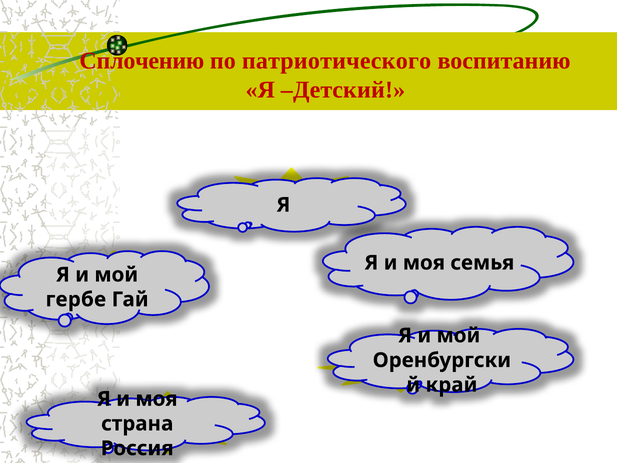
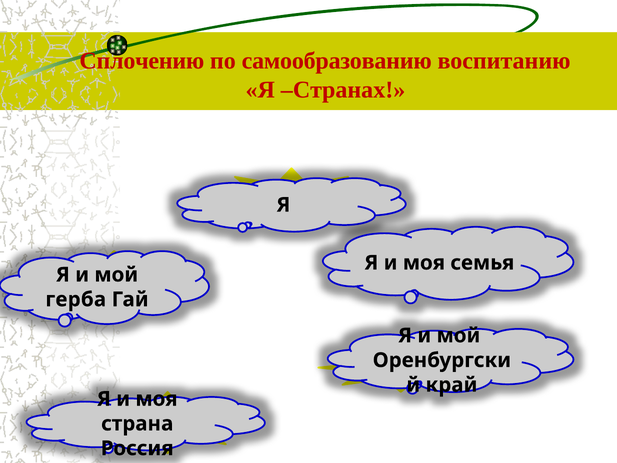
патриотического: патриотического -> самообразованию
Детский: Детский -> Странах
гербе: гербе -> герба
